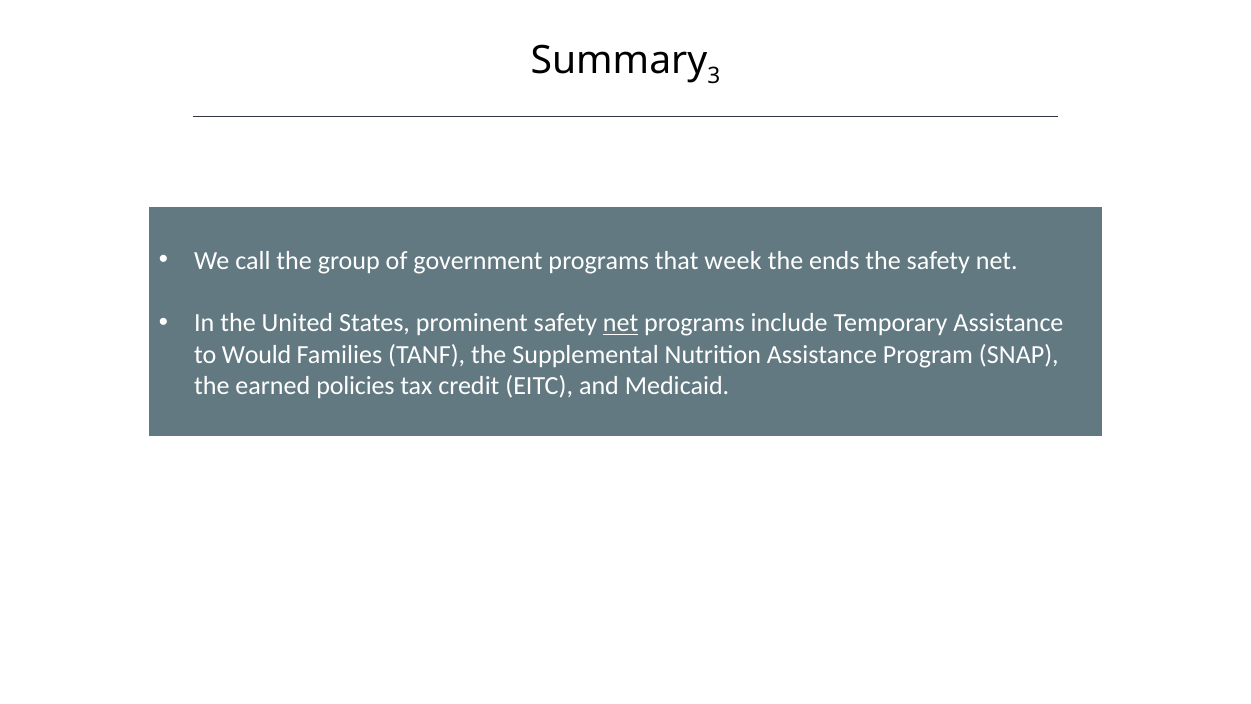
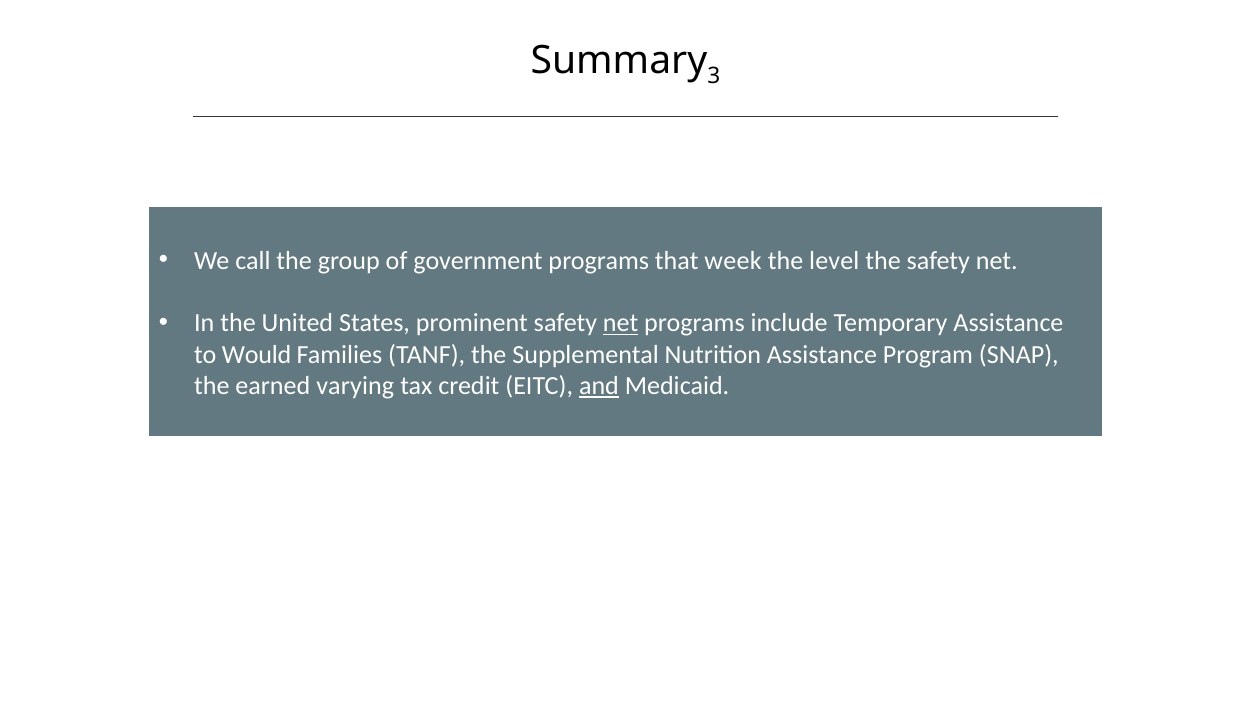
ends: ends -> level
policies: policies -> varying
and underline: none -> present
